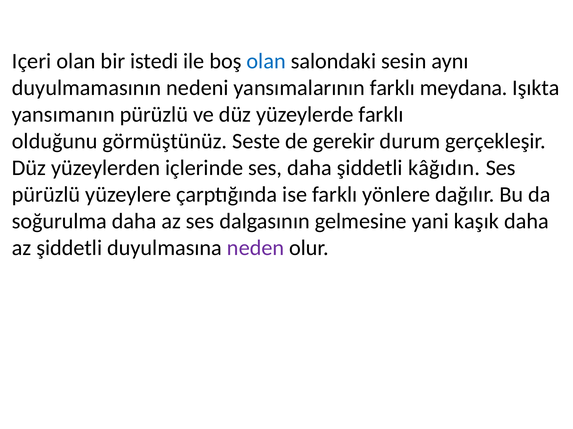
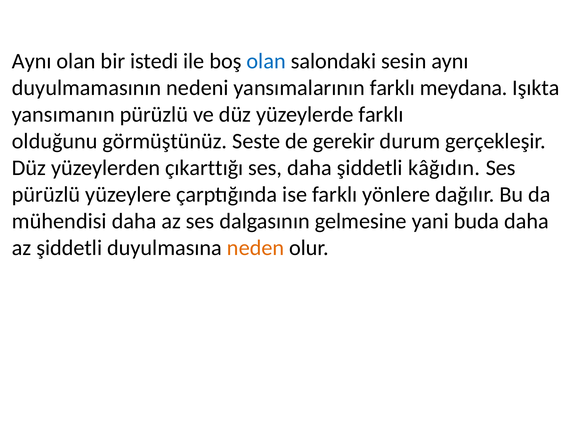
Içeri at (32, 61): Içeri -> Aynı
içlerinde: içlerinde -> çıkarttığı
soğurulma: soğurulma -> mühendisi
kaşık: kaşık -> buda
neden colour: purple -> orange
